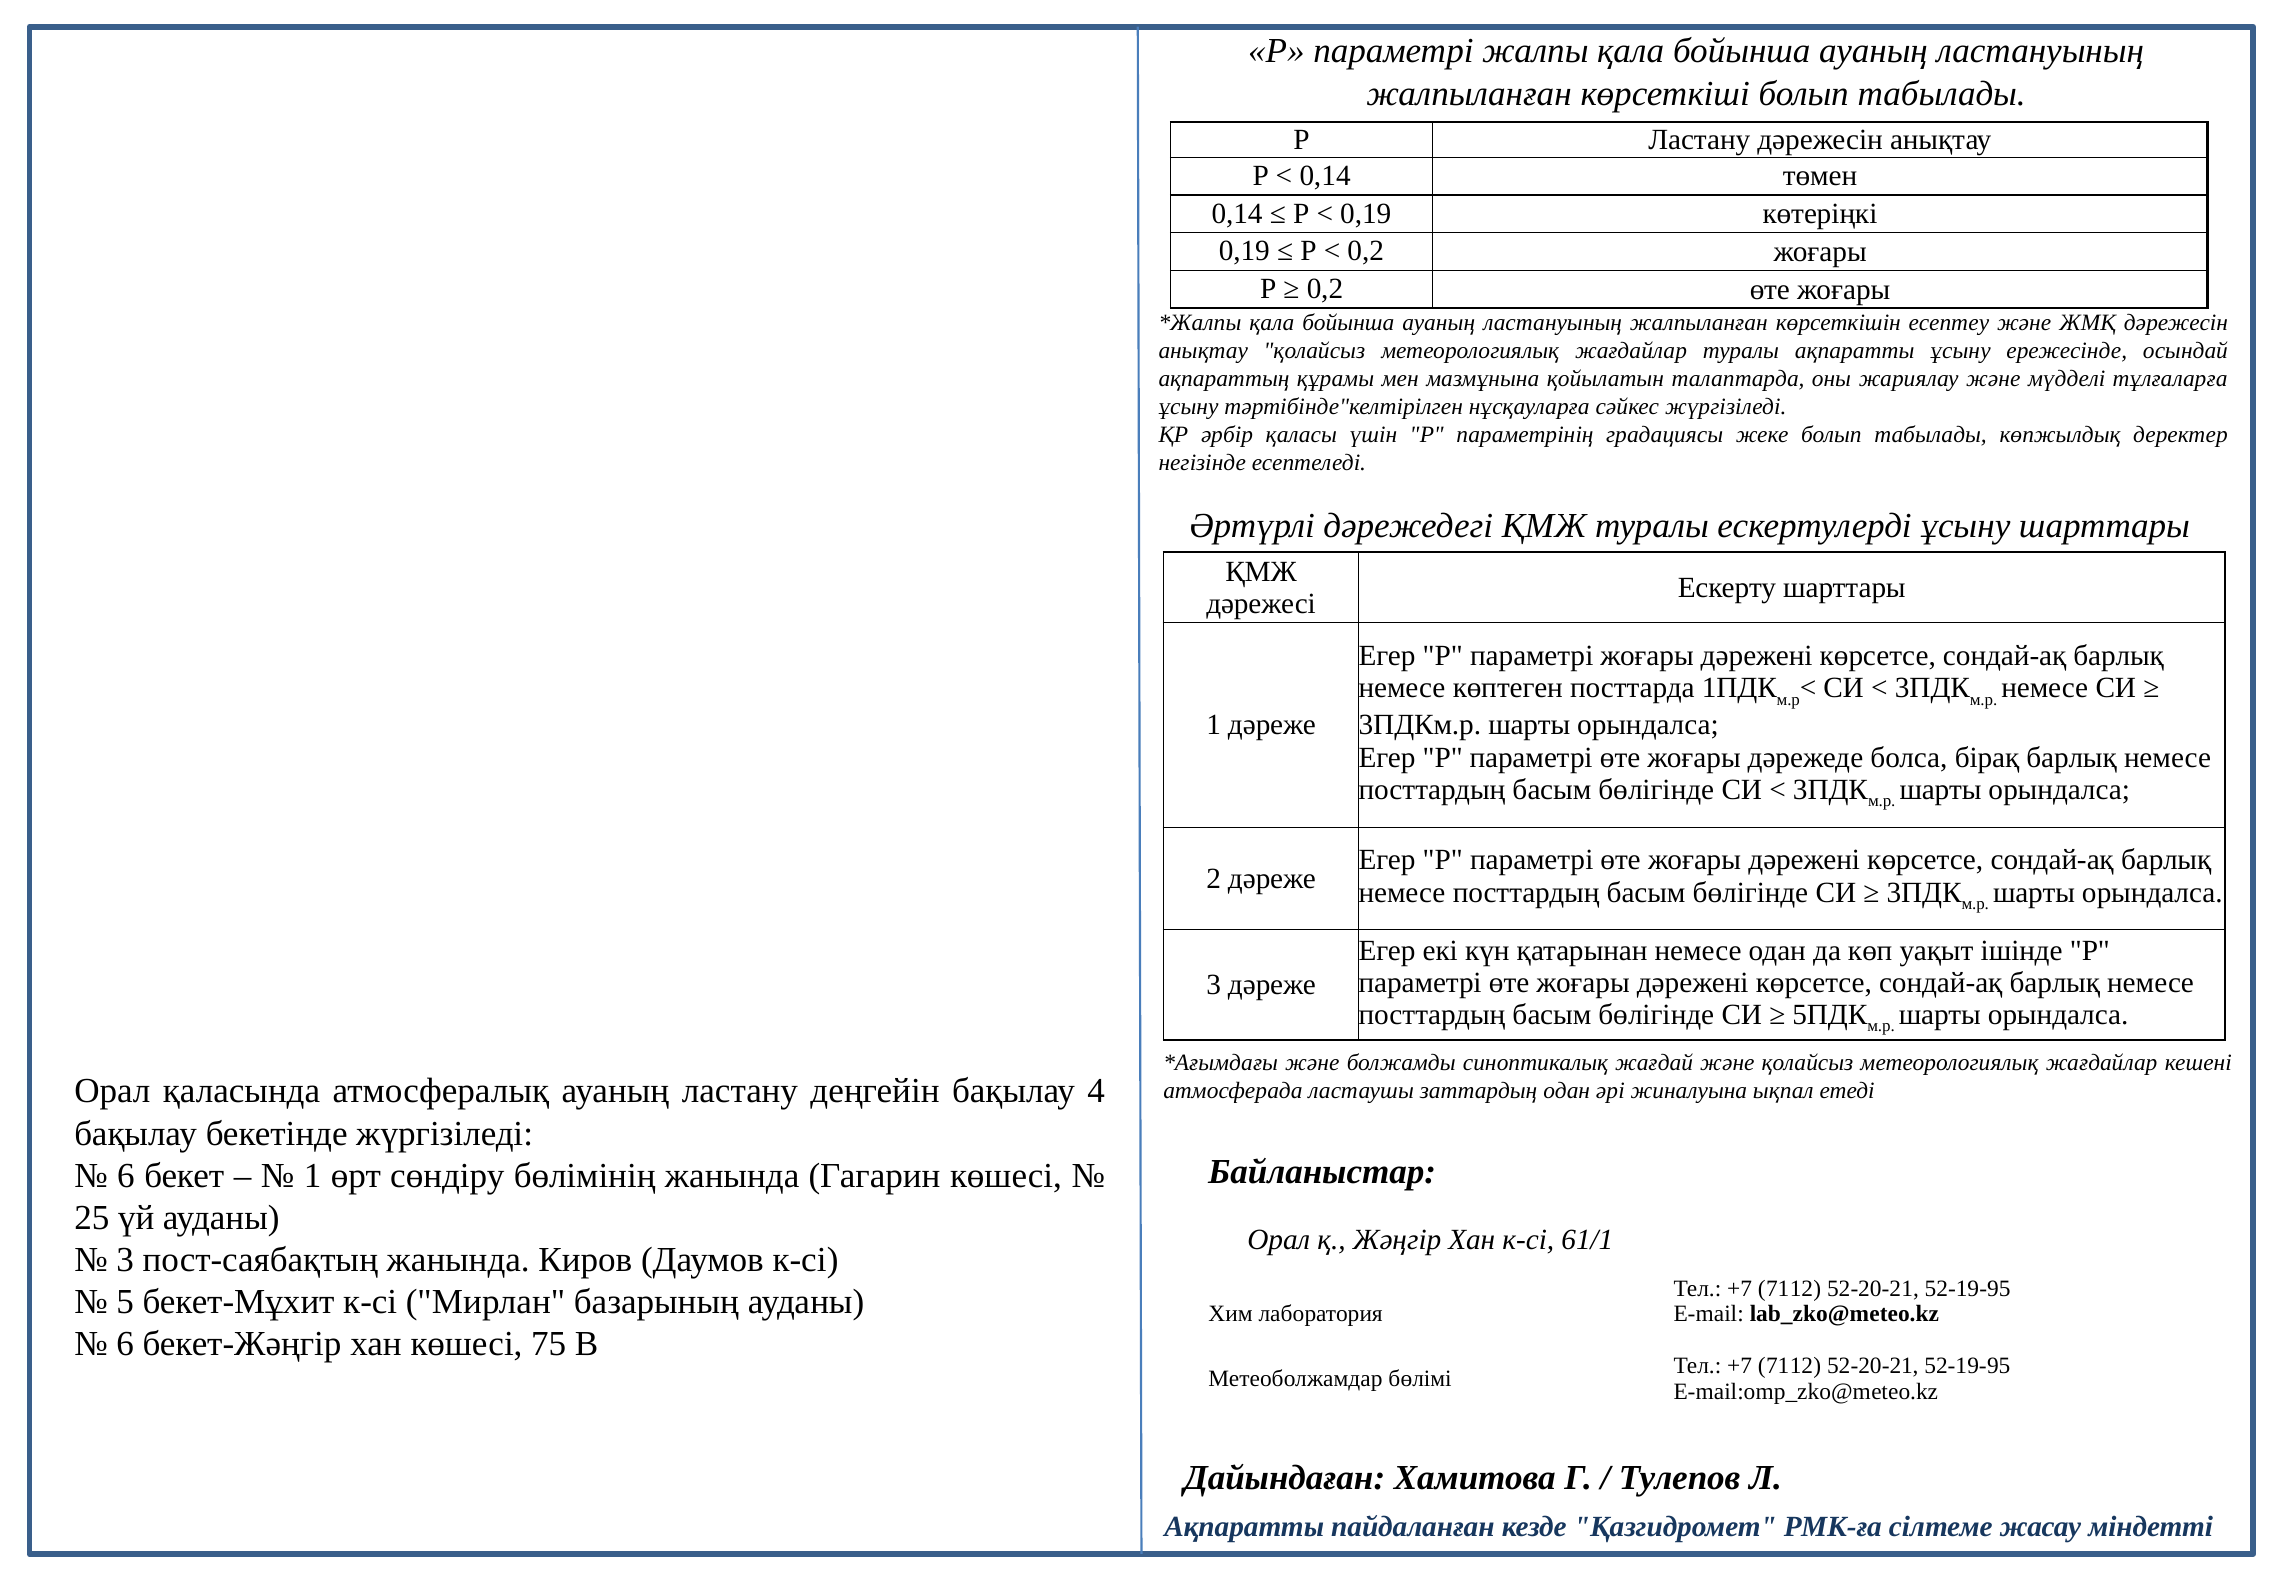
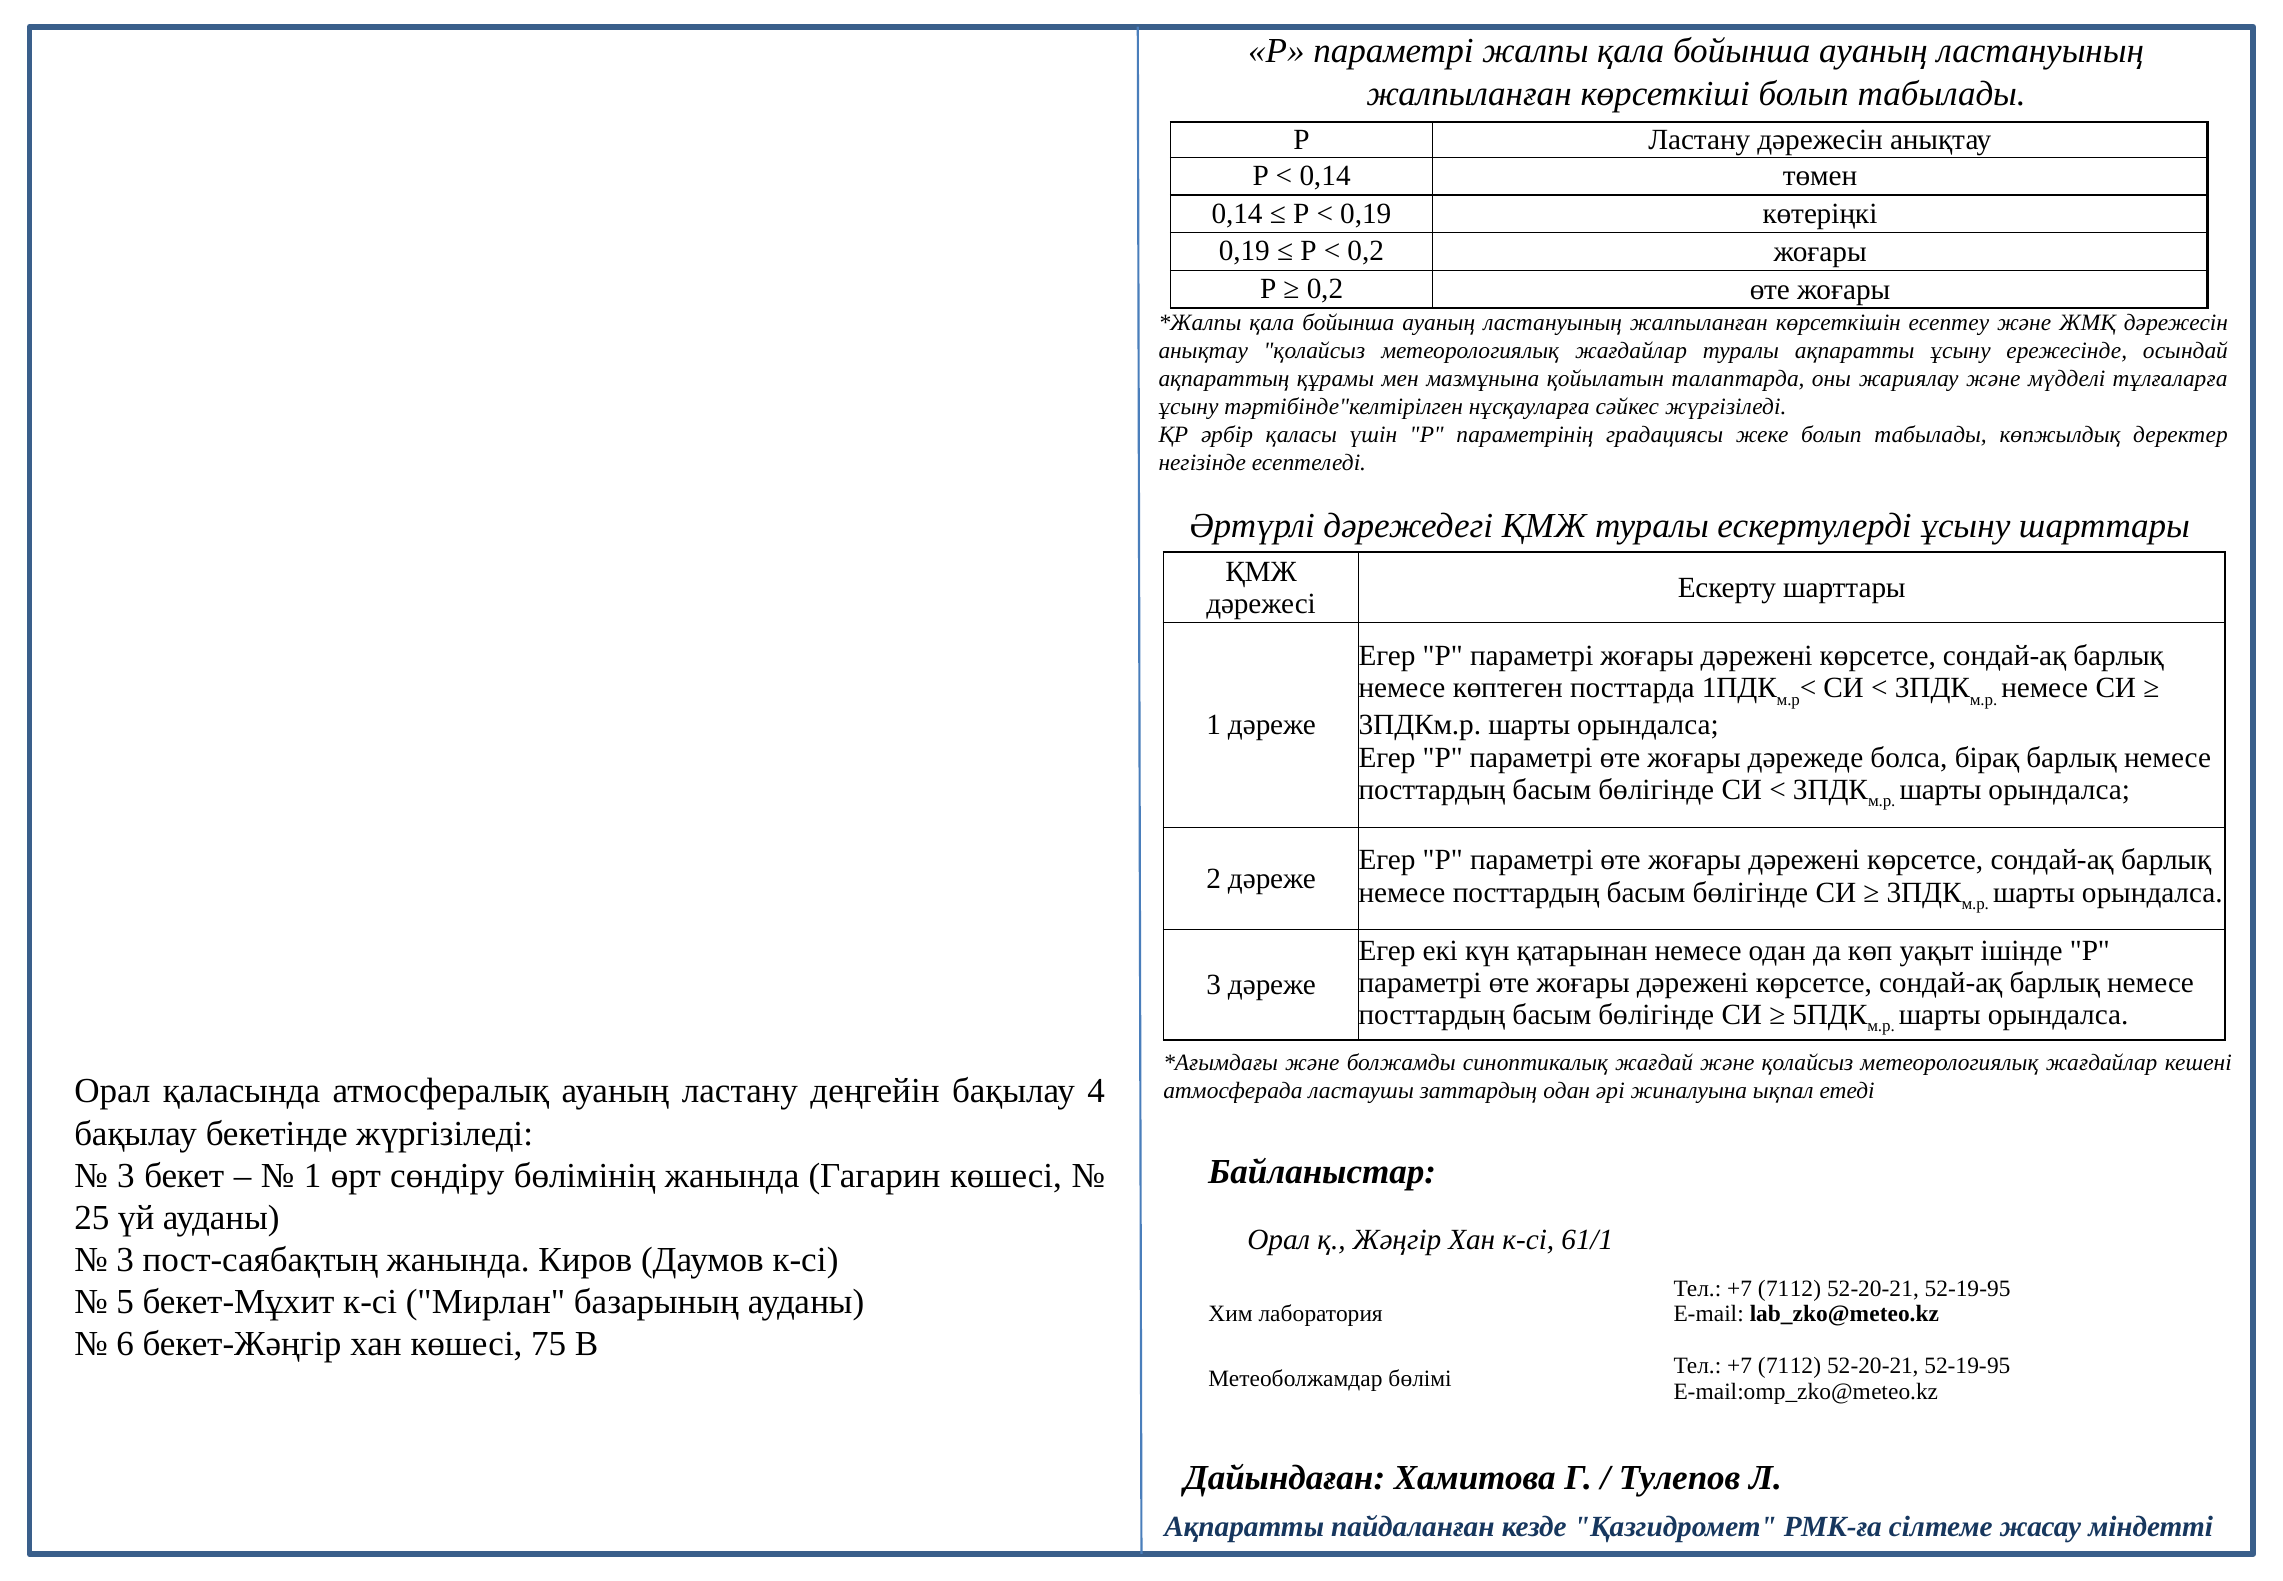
6 at (126, 1175): 6 -> 3
